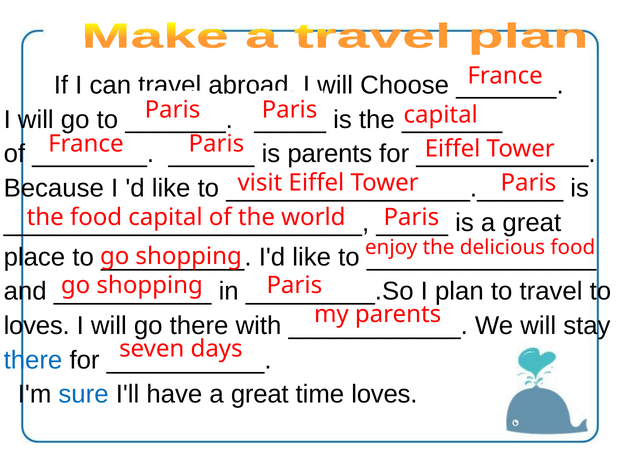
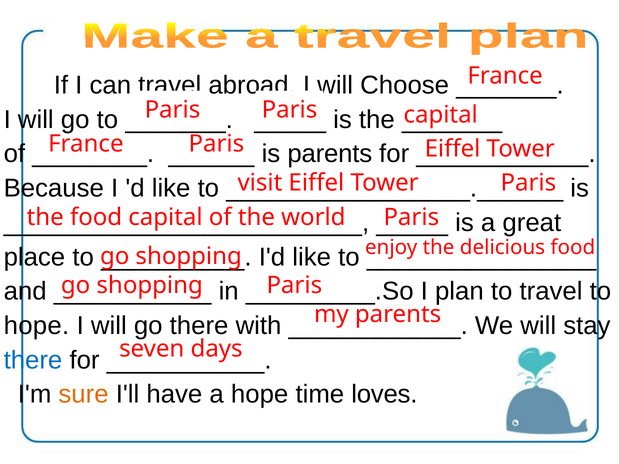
loves at (37, 326): loves -> hope
sure colour: blue -> orange
have a great: great -> hope
